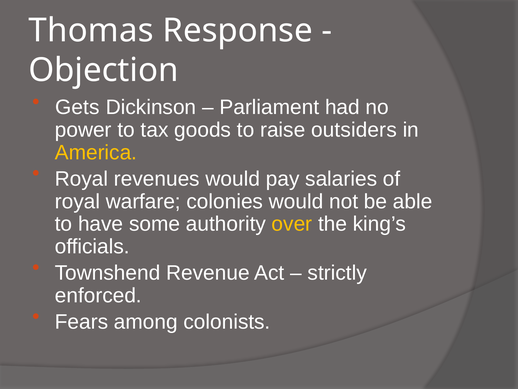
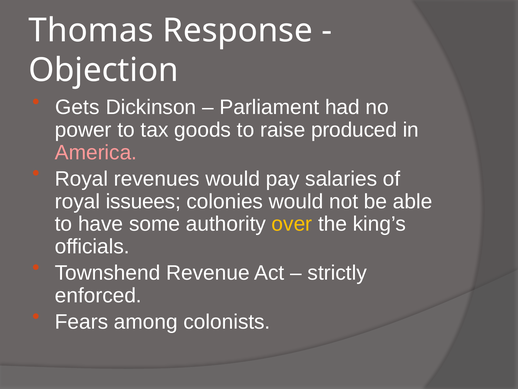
outsiders: outsiders -> produced
America colour: yellow -> pink
warfare: warfare -> issuees
